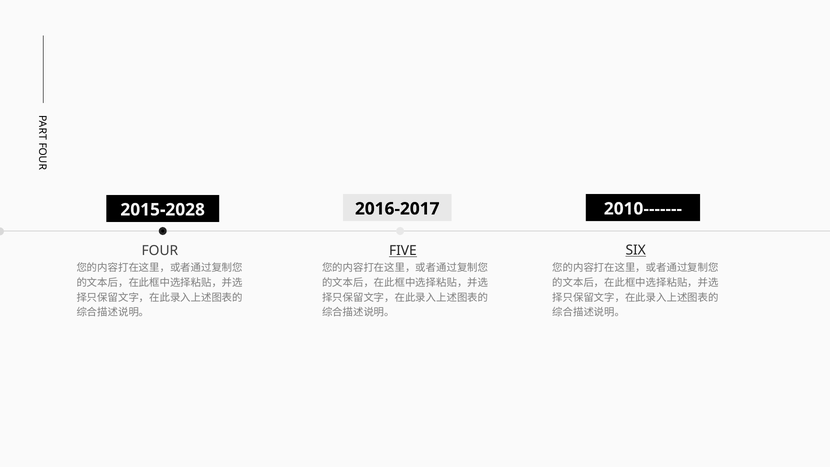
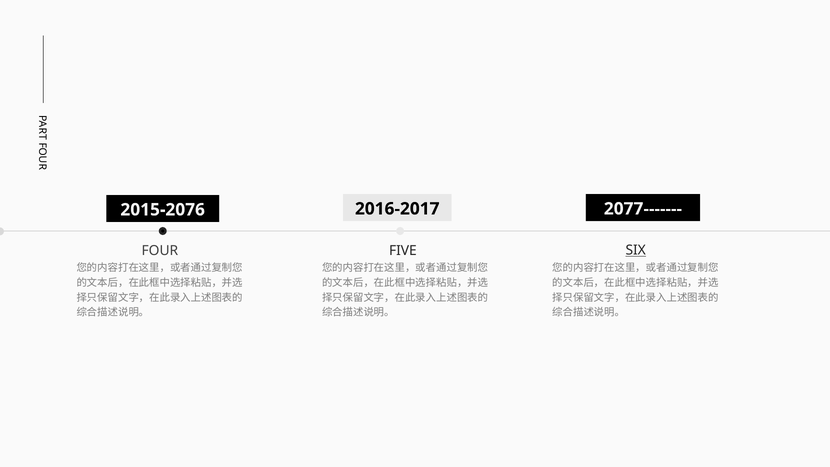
2015-2028: 2015-2028 -> 2015-2076
2010-------: 2010------- -> 2077-------
FIVE underline: present -> none
